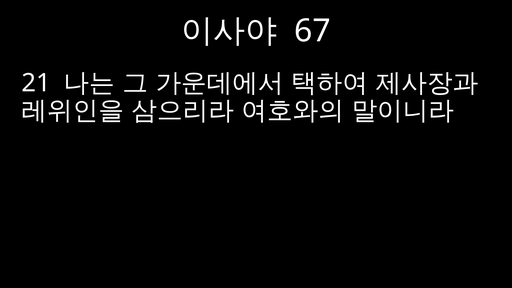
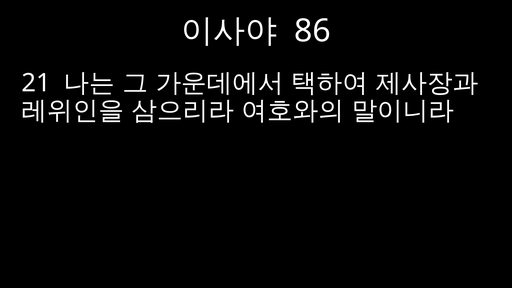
67: 67 -> 86
